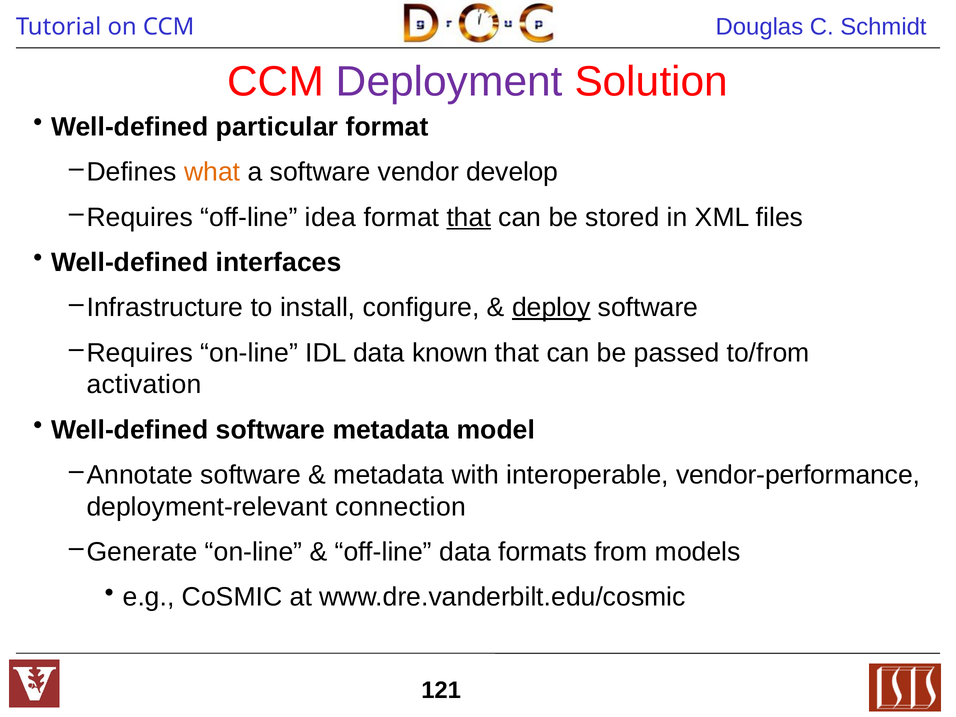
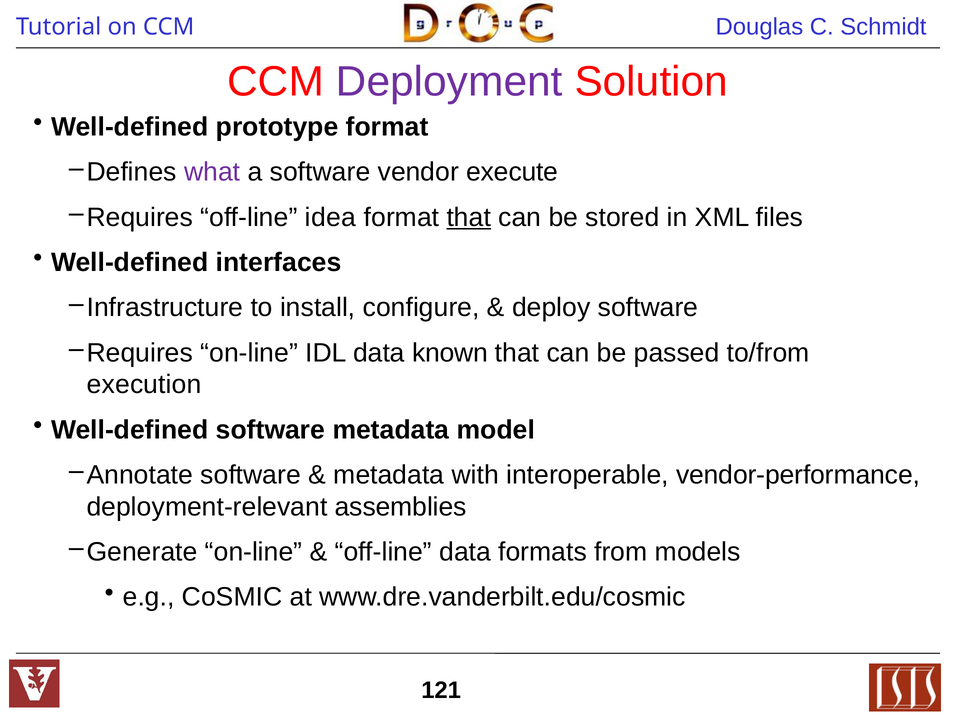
particular: particular -> prototype
what colour: orange -> purple
develop: develop -> execute
deploy underline: present -> none
activation: activation -> execution
connection: connection -> assemblies
